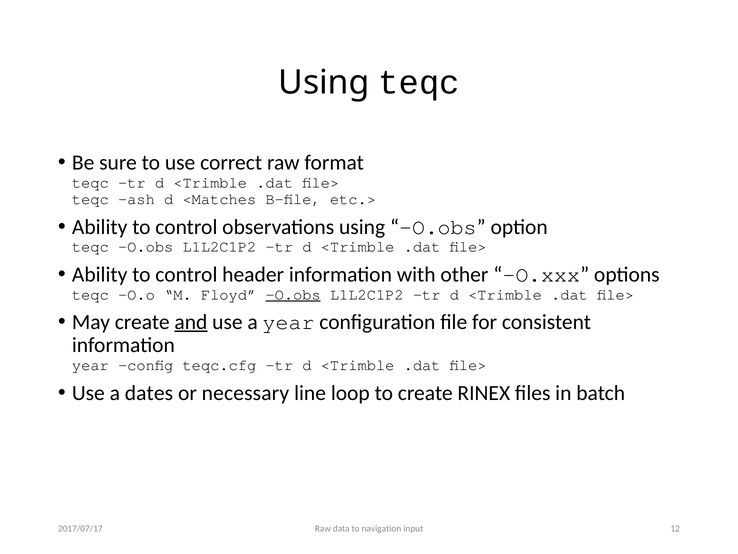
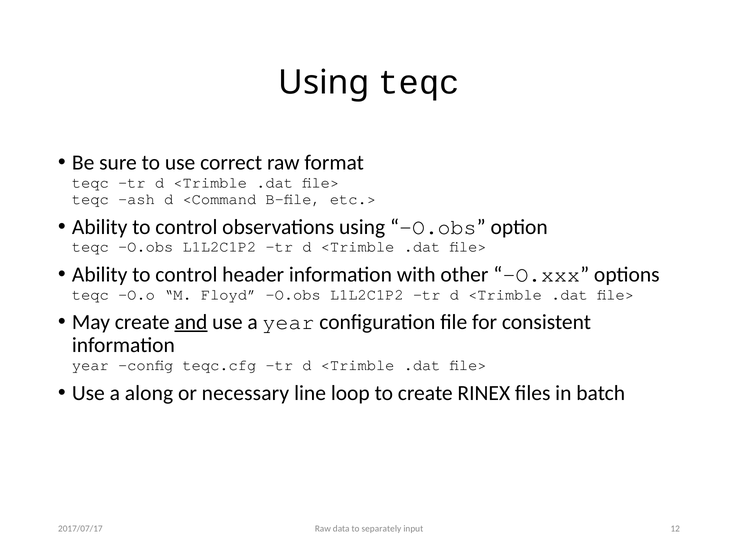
<Matches: <Matches -> <Command
O.obs at (293, 294) underline: present -> none
dates: dates -> along
navigation: navigation -> separately
